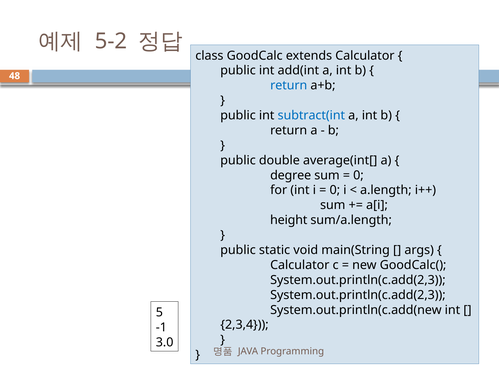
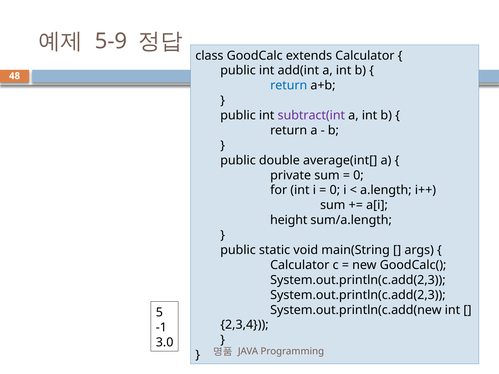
5-2: 5-2 -> 5-9
subtract(int colour: blue -> purple
degree: degree -> private
